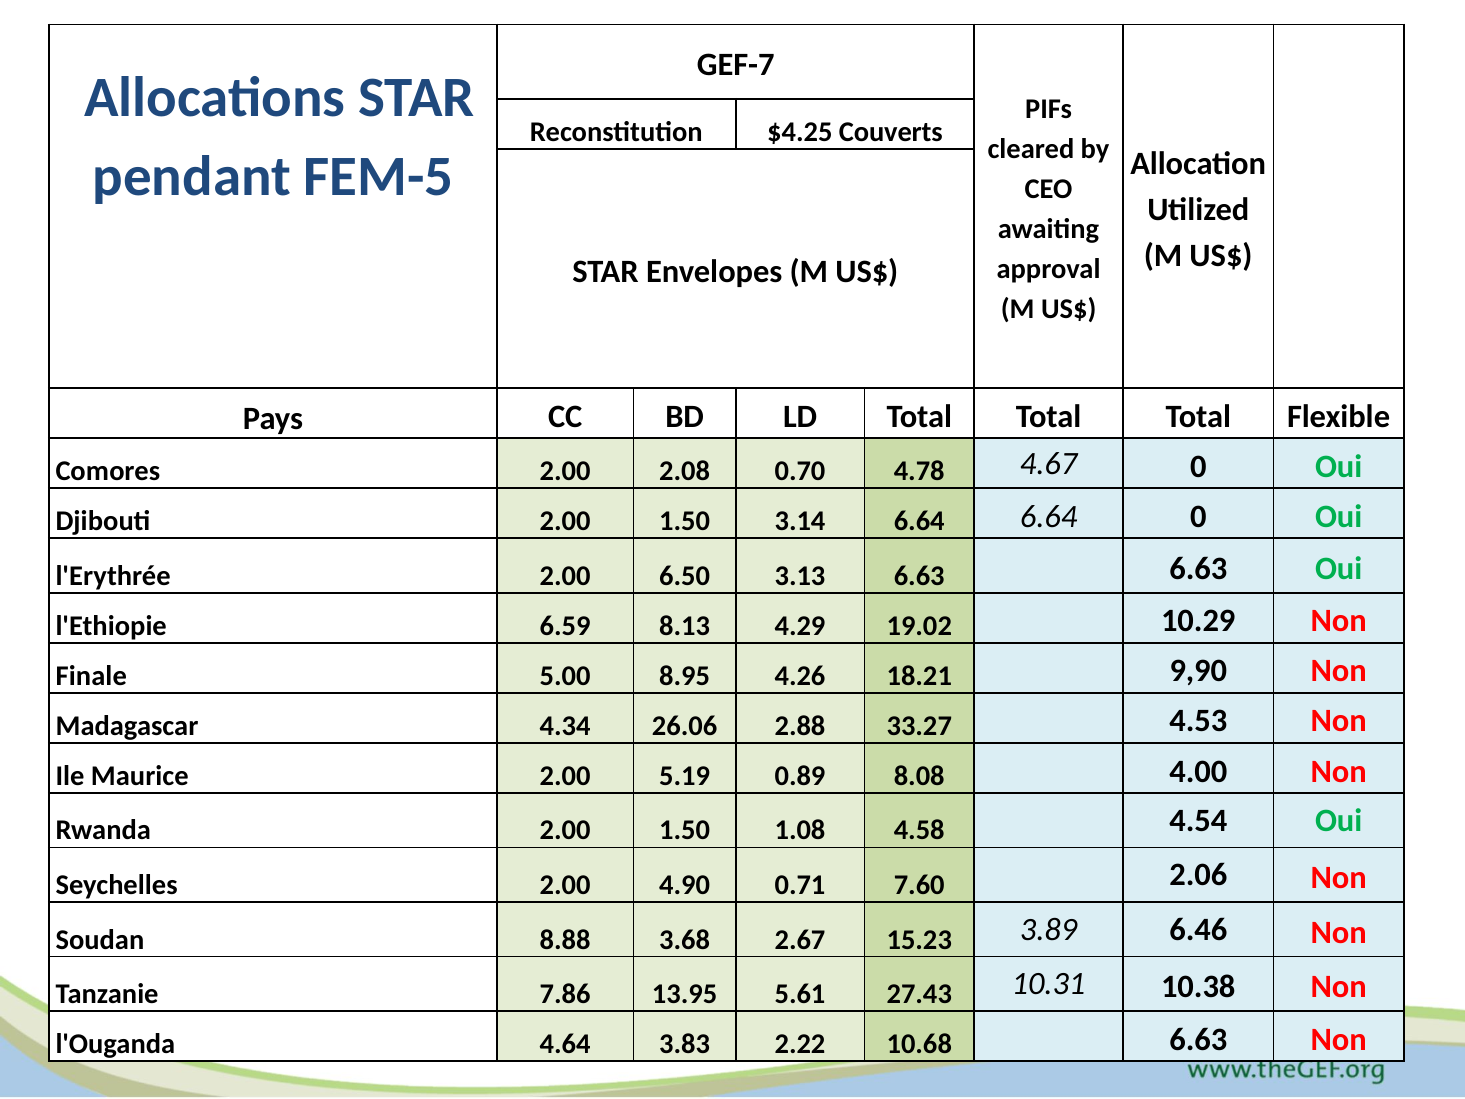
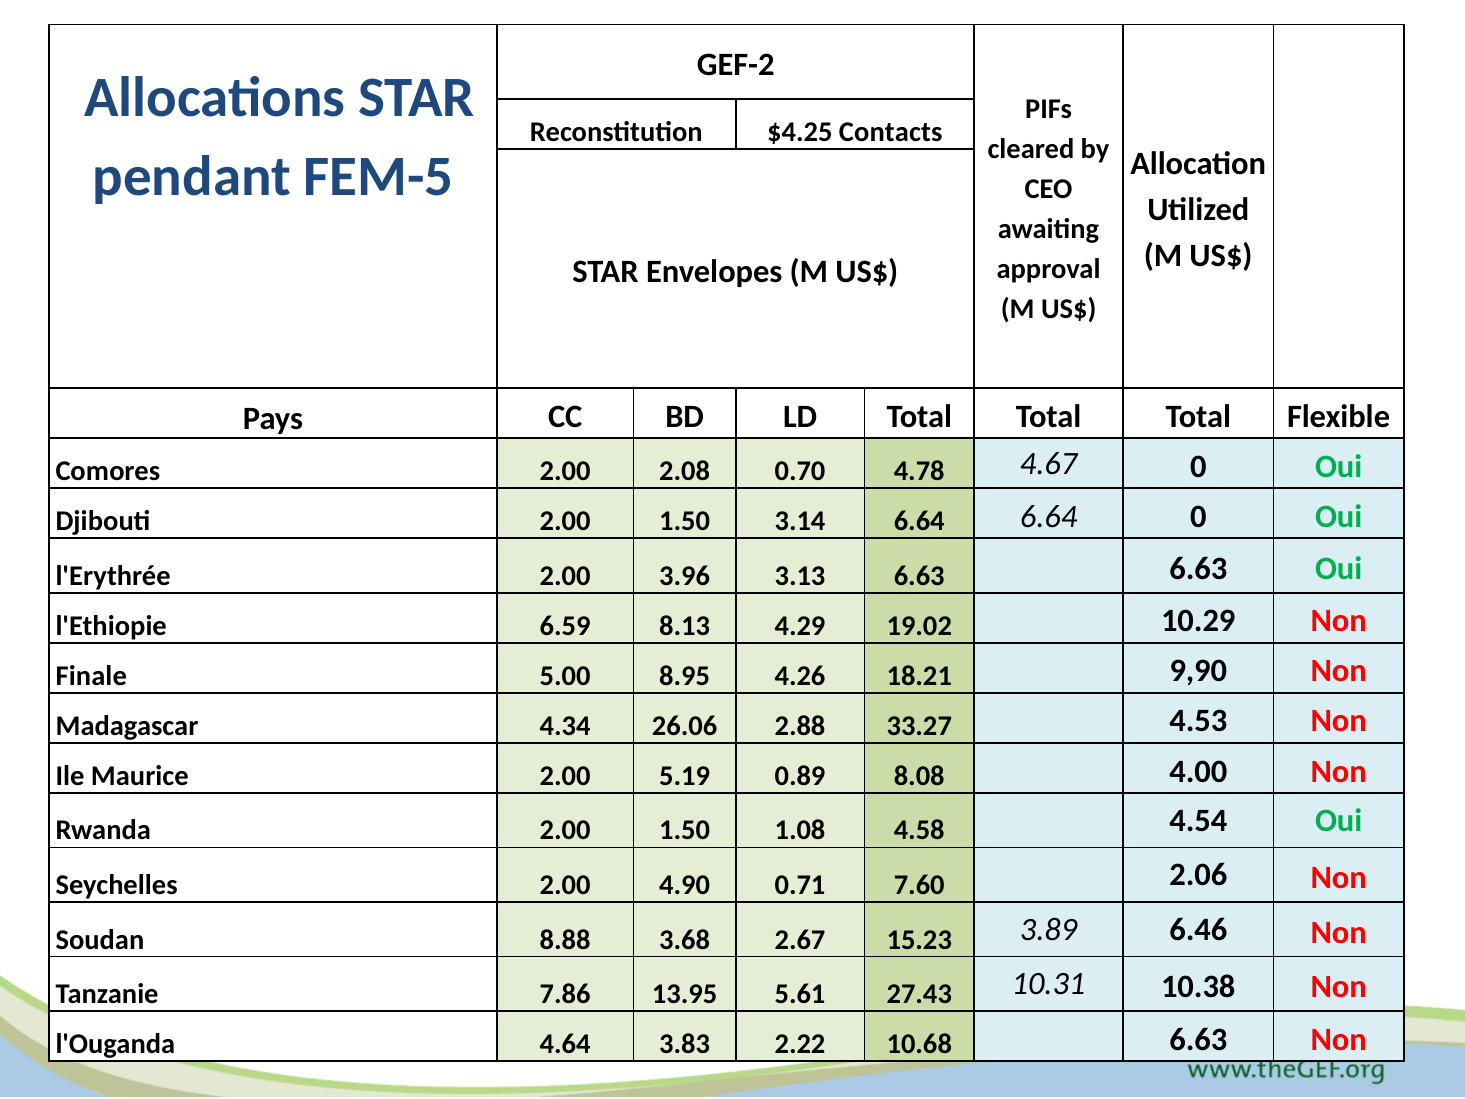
GEF-7: GEF-7 -> GEF-2
Couverts: Couverts -> Contacts
6.50: 6.50 -> 3.96
